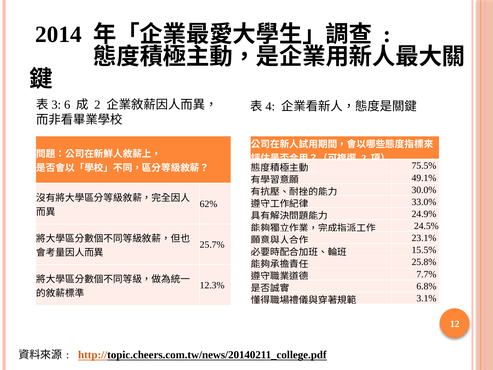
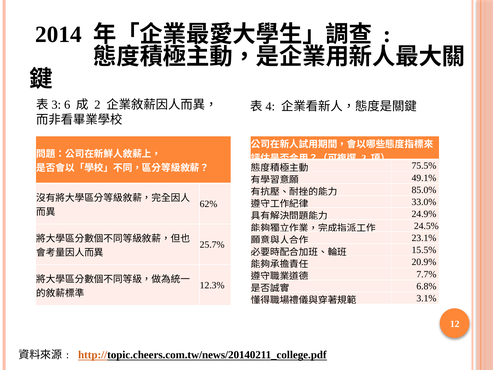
30.0%: 30.0% -> 85.0%
25.8%: 25.8% -> 20.9%
